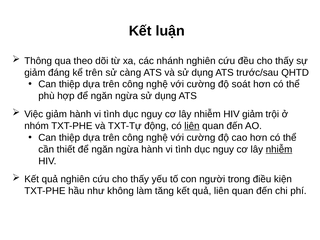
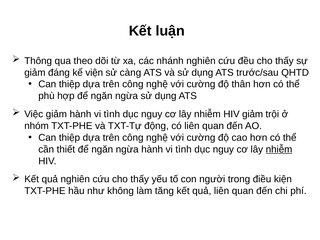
kể trên: trên -> viện
soát: soát -> thân
liên at (192, 126) underline: present -> none
